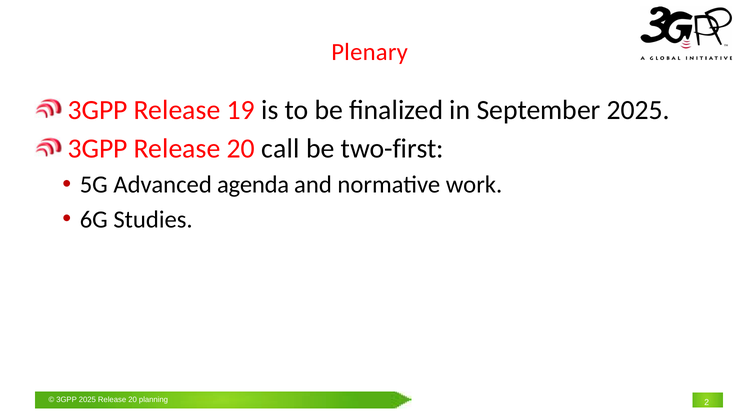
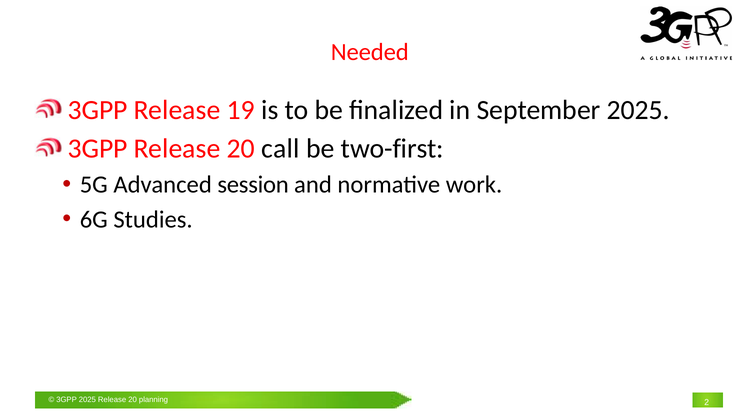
Plenary: Plenary -> Needed
agenda: agenda -> session
